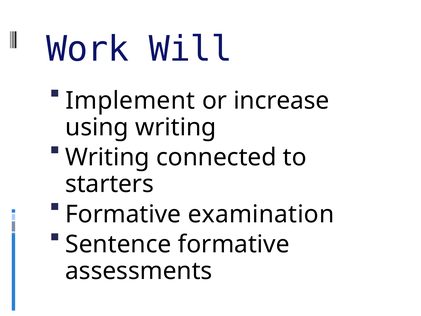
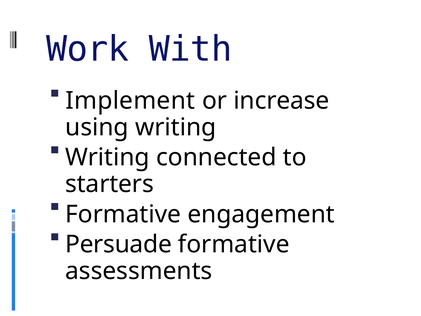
Will: Will -> With
examination: examination -> engagement
Sentence: Sentence -> Persuade
